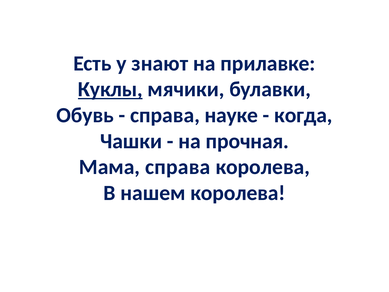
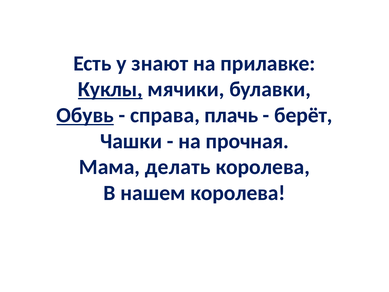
Обувь underline: none -> present
науке: науке -> плачь
когда: когда -> берёт
Мама справа: справа -> делать
